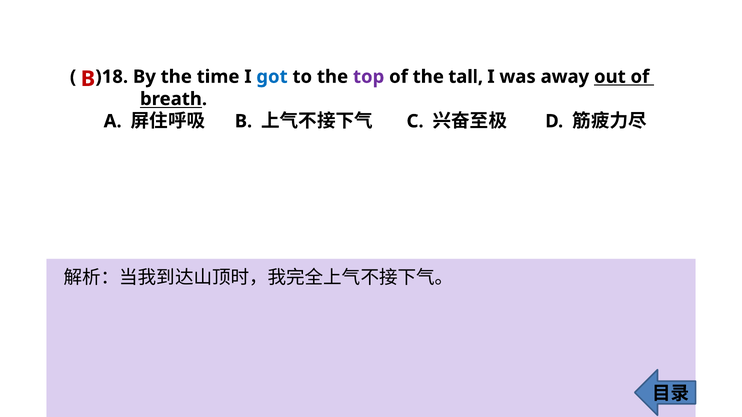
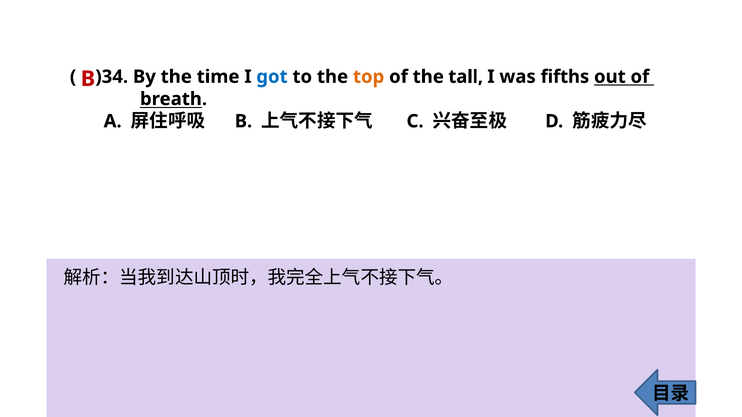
)18: )18 -> )34
top colour: purple -> orange
away: away -> fifths
